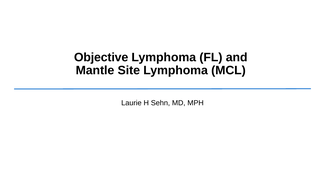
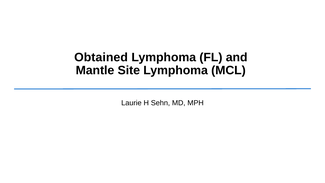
Objective: Objective -> Obtained
